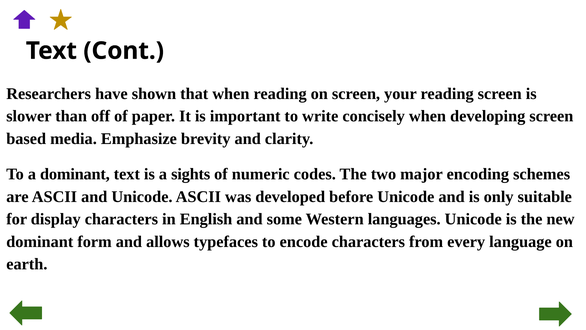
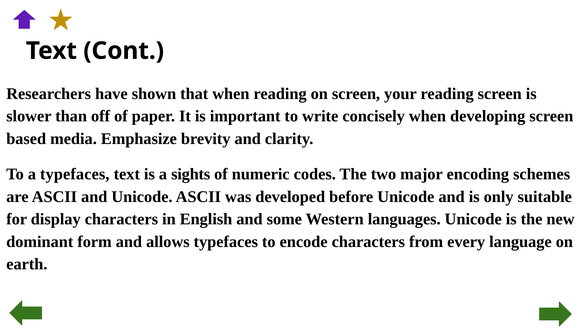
a dominant: dominant -> typefaces
